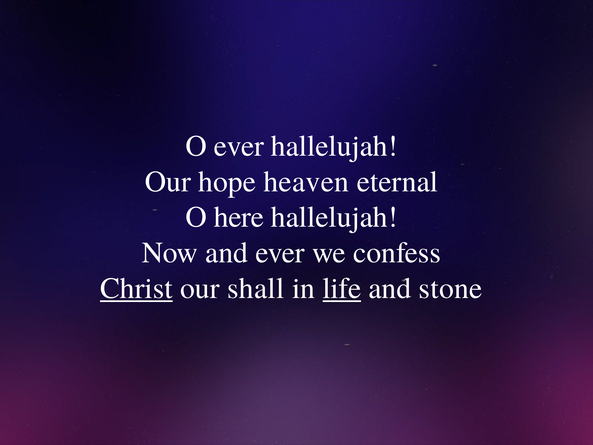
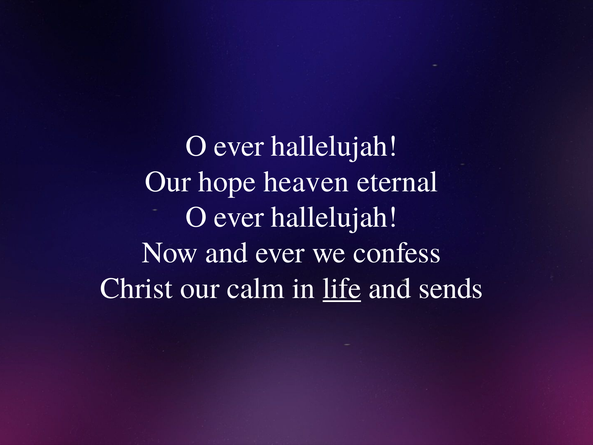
here at (239, 217): here -> ever
Christ underline: present -> none
shall: shall -> calm
stone: stone -> sends
